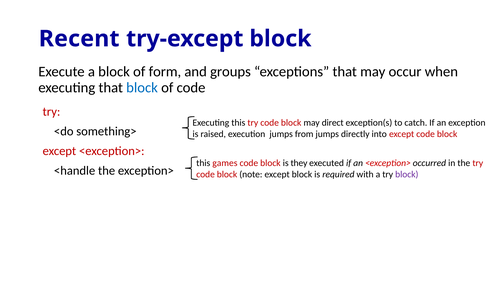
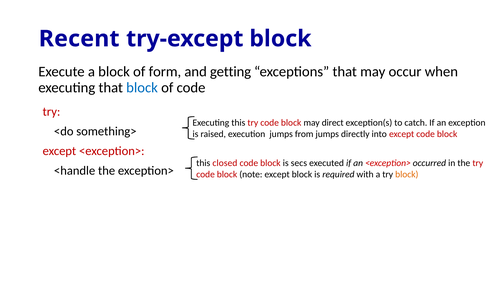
groups: groups -> getting
games: games -> closed
they: they -> secs
block at (407, 174) colour: purple -> orange
